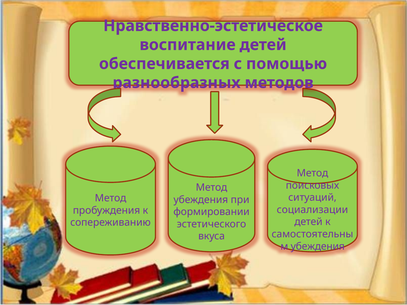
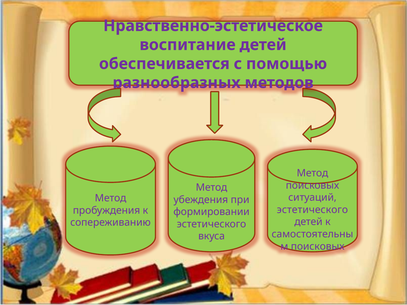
социализации at (312, 210): социализации -> эстетического
убеждения at (318, 247): убеждения -> поисковых
